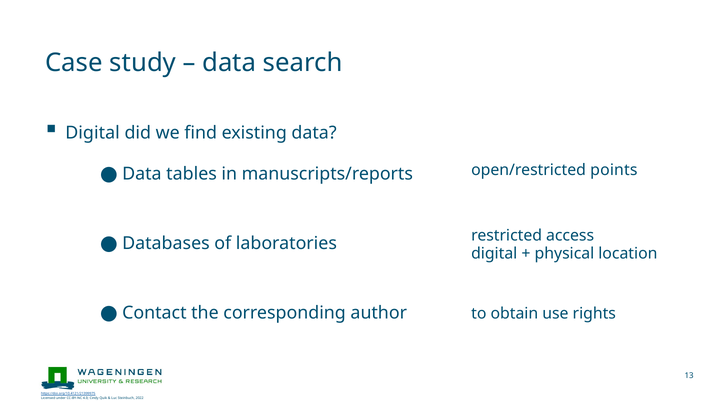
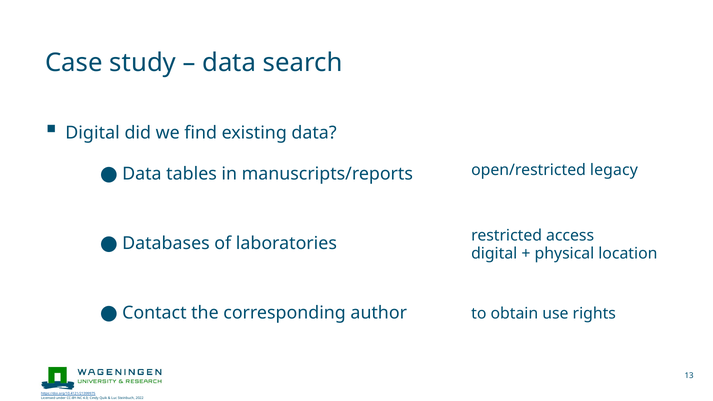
points: points -> legacy
